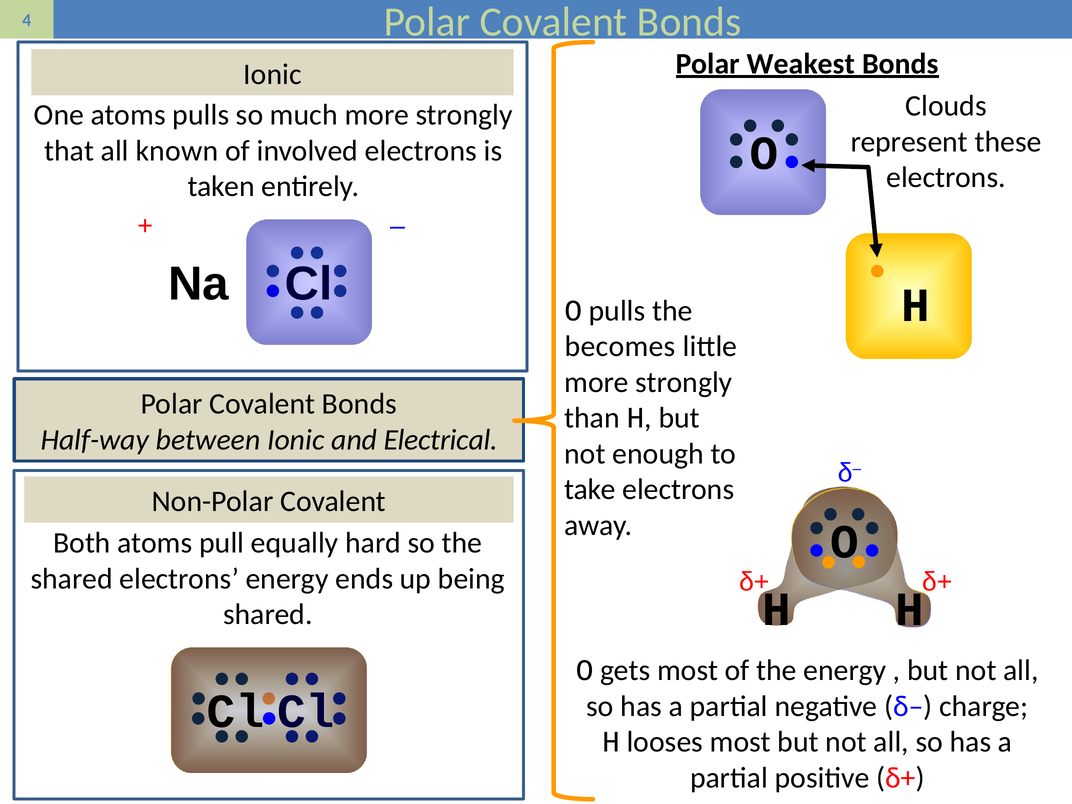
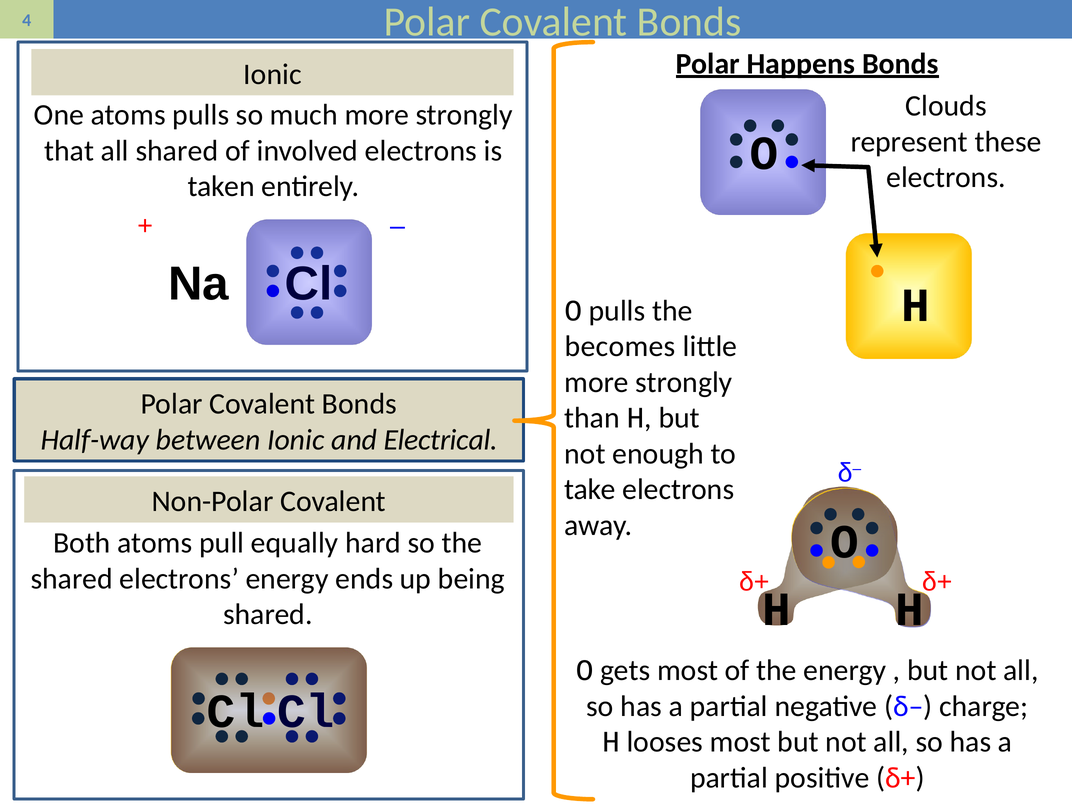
Weakest: Weakest -> Happens
all known: known -> shared
